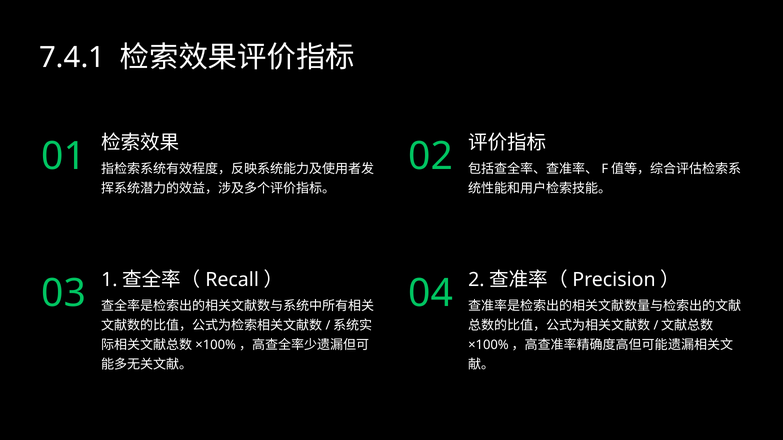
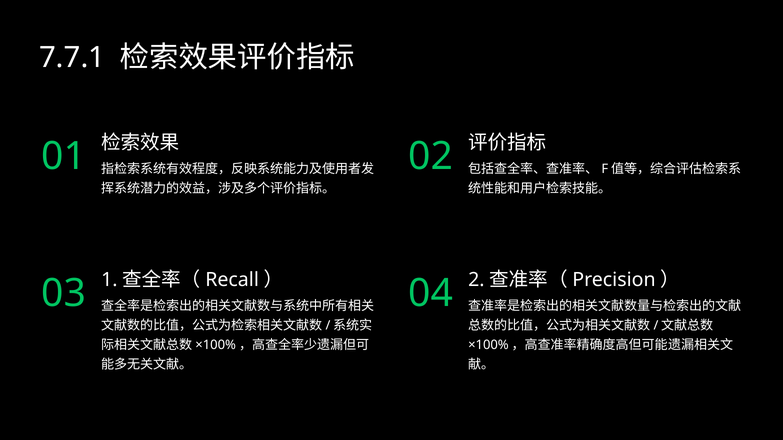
7.4.1: 7.4.1 -> 7.7.1
